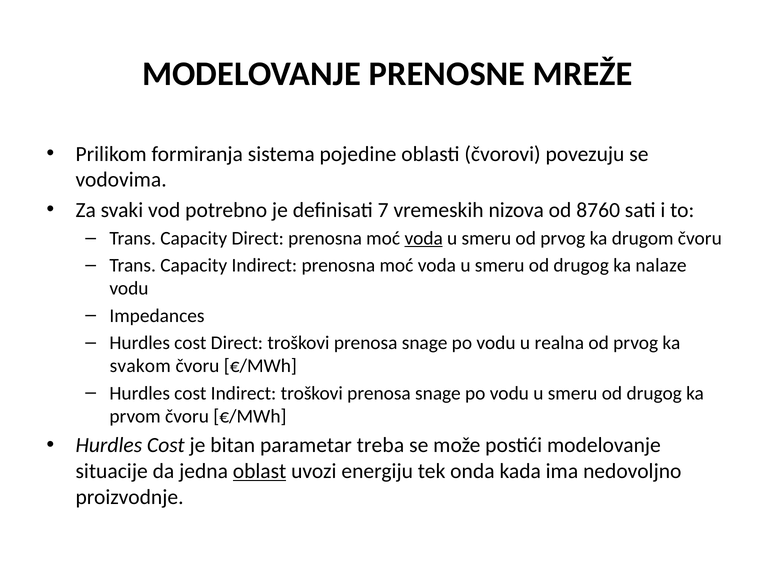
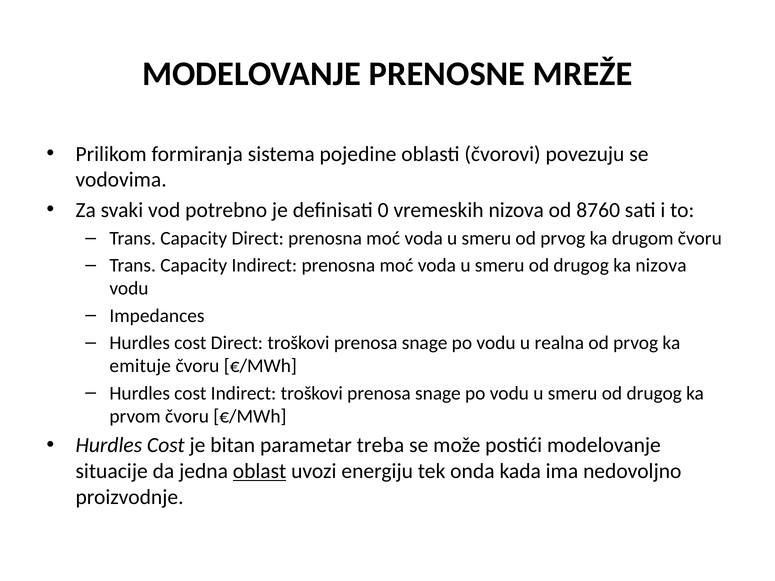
7: 7 -> 0
voda at (424, 238) underline: present -> none
ka nalaze: nalaze -> nizova
svakom: svakom -> emituje
